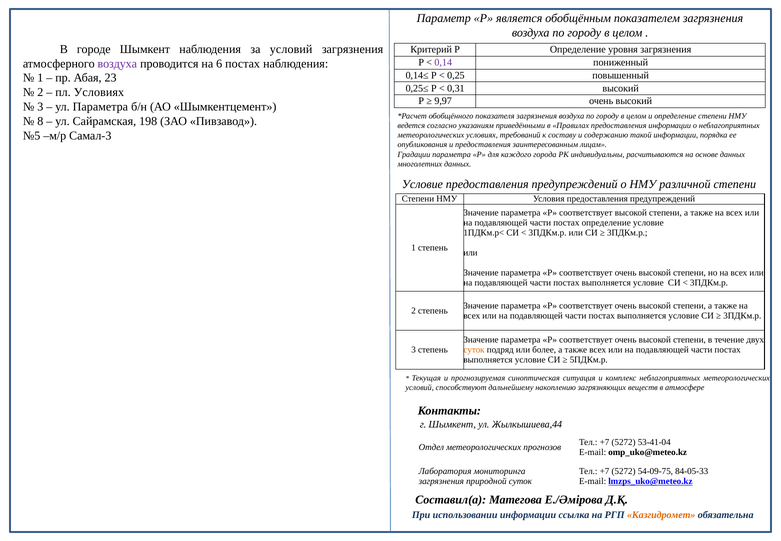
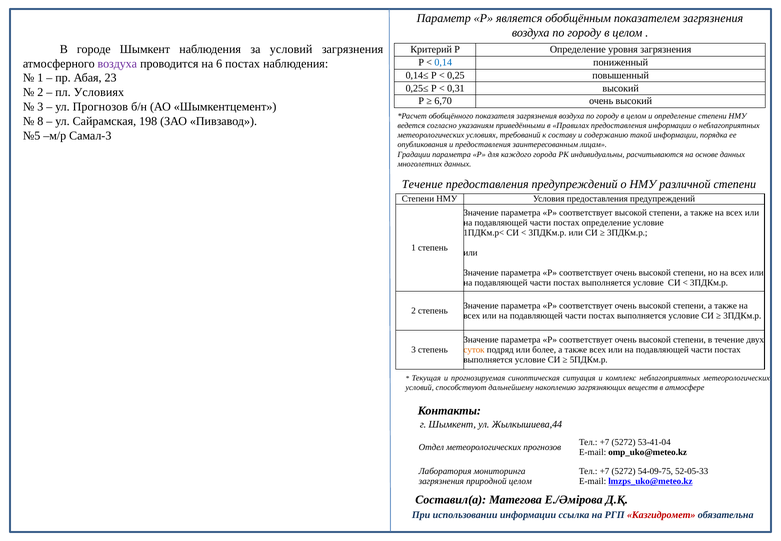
0,14 colour: purple -> blue
9,97: 9,97 -> 6,70
ул Параметра: Параметра -> Прогнозов
Условие at (422, 184): Условие -> Течение
84-05-33: 84-05-33 -> 52-05-33
природной суток: суток -> целом
Казгидромет colour: orange -> red
